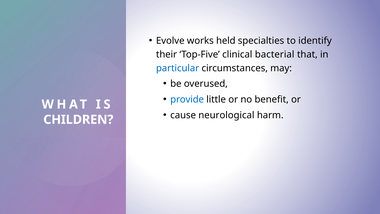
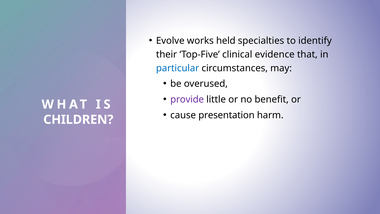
bacterial: bacterial -> evidence
provide colour: blue -> purple
neurological: neurological -> presentation
